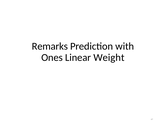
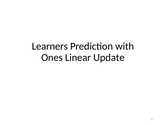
Remarks: Remarks -> Learners
Weight: Weight -> Update
